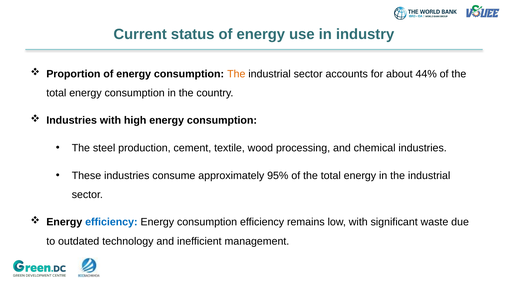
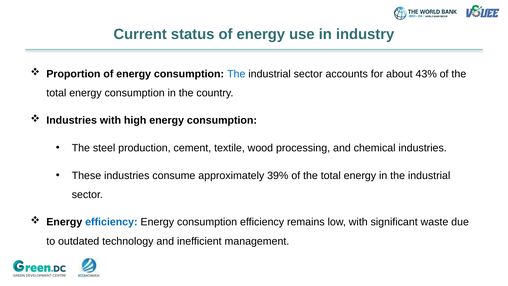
The at (236, 74) colour: orange -> blue
44%: 44% -> 43%
95%: 95% -> 39%
